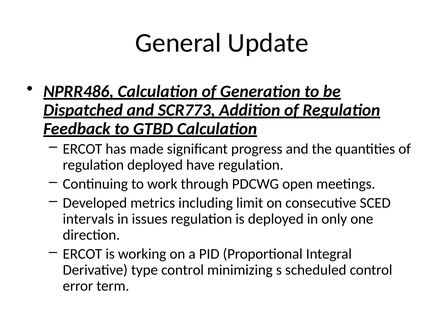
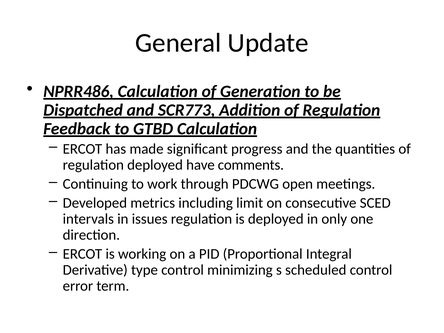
have regulation: regulation -> comments
